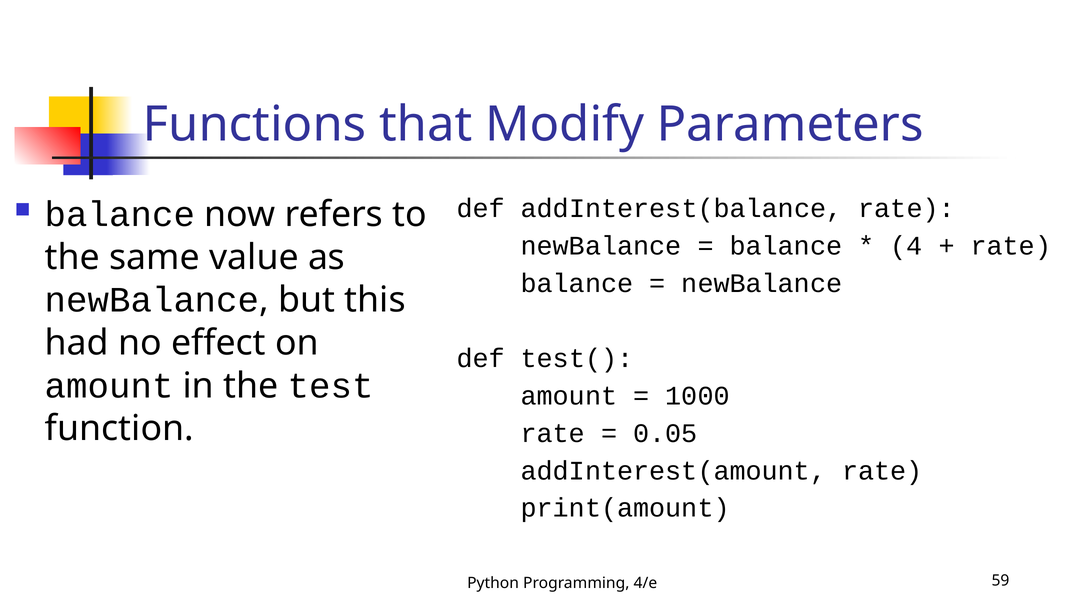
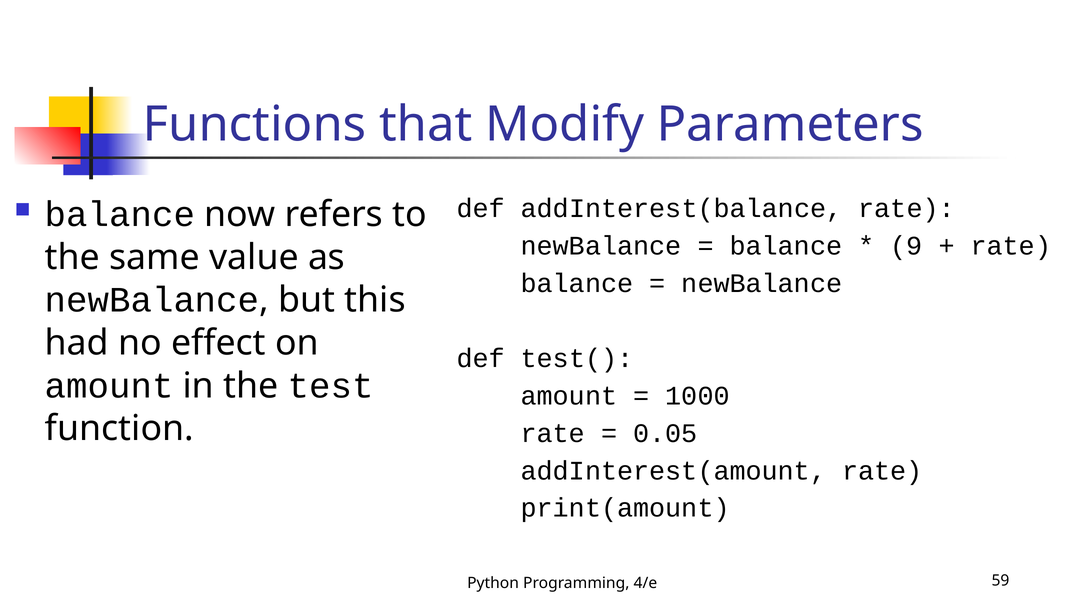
4: 4 -> 9
